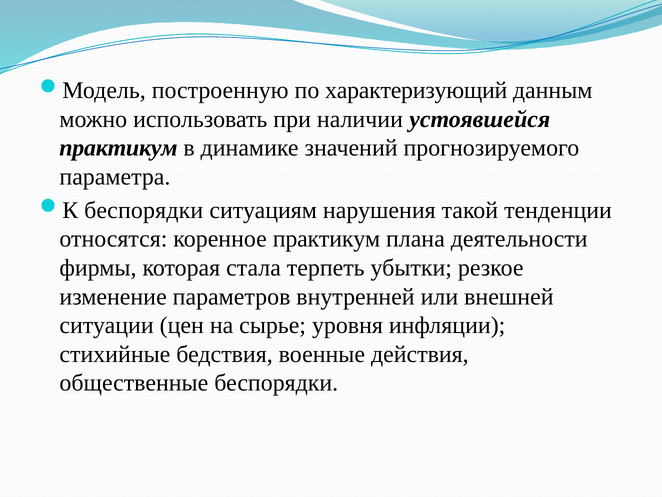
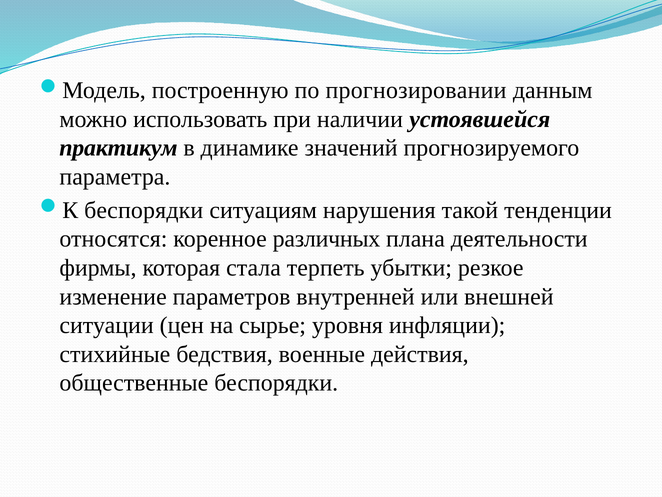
характеризующий: характеризующий -> прогнозировании
коренное практикум: практикум -> различных
